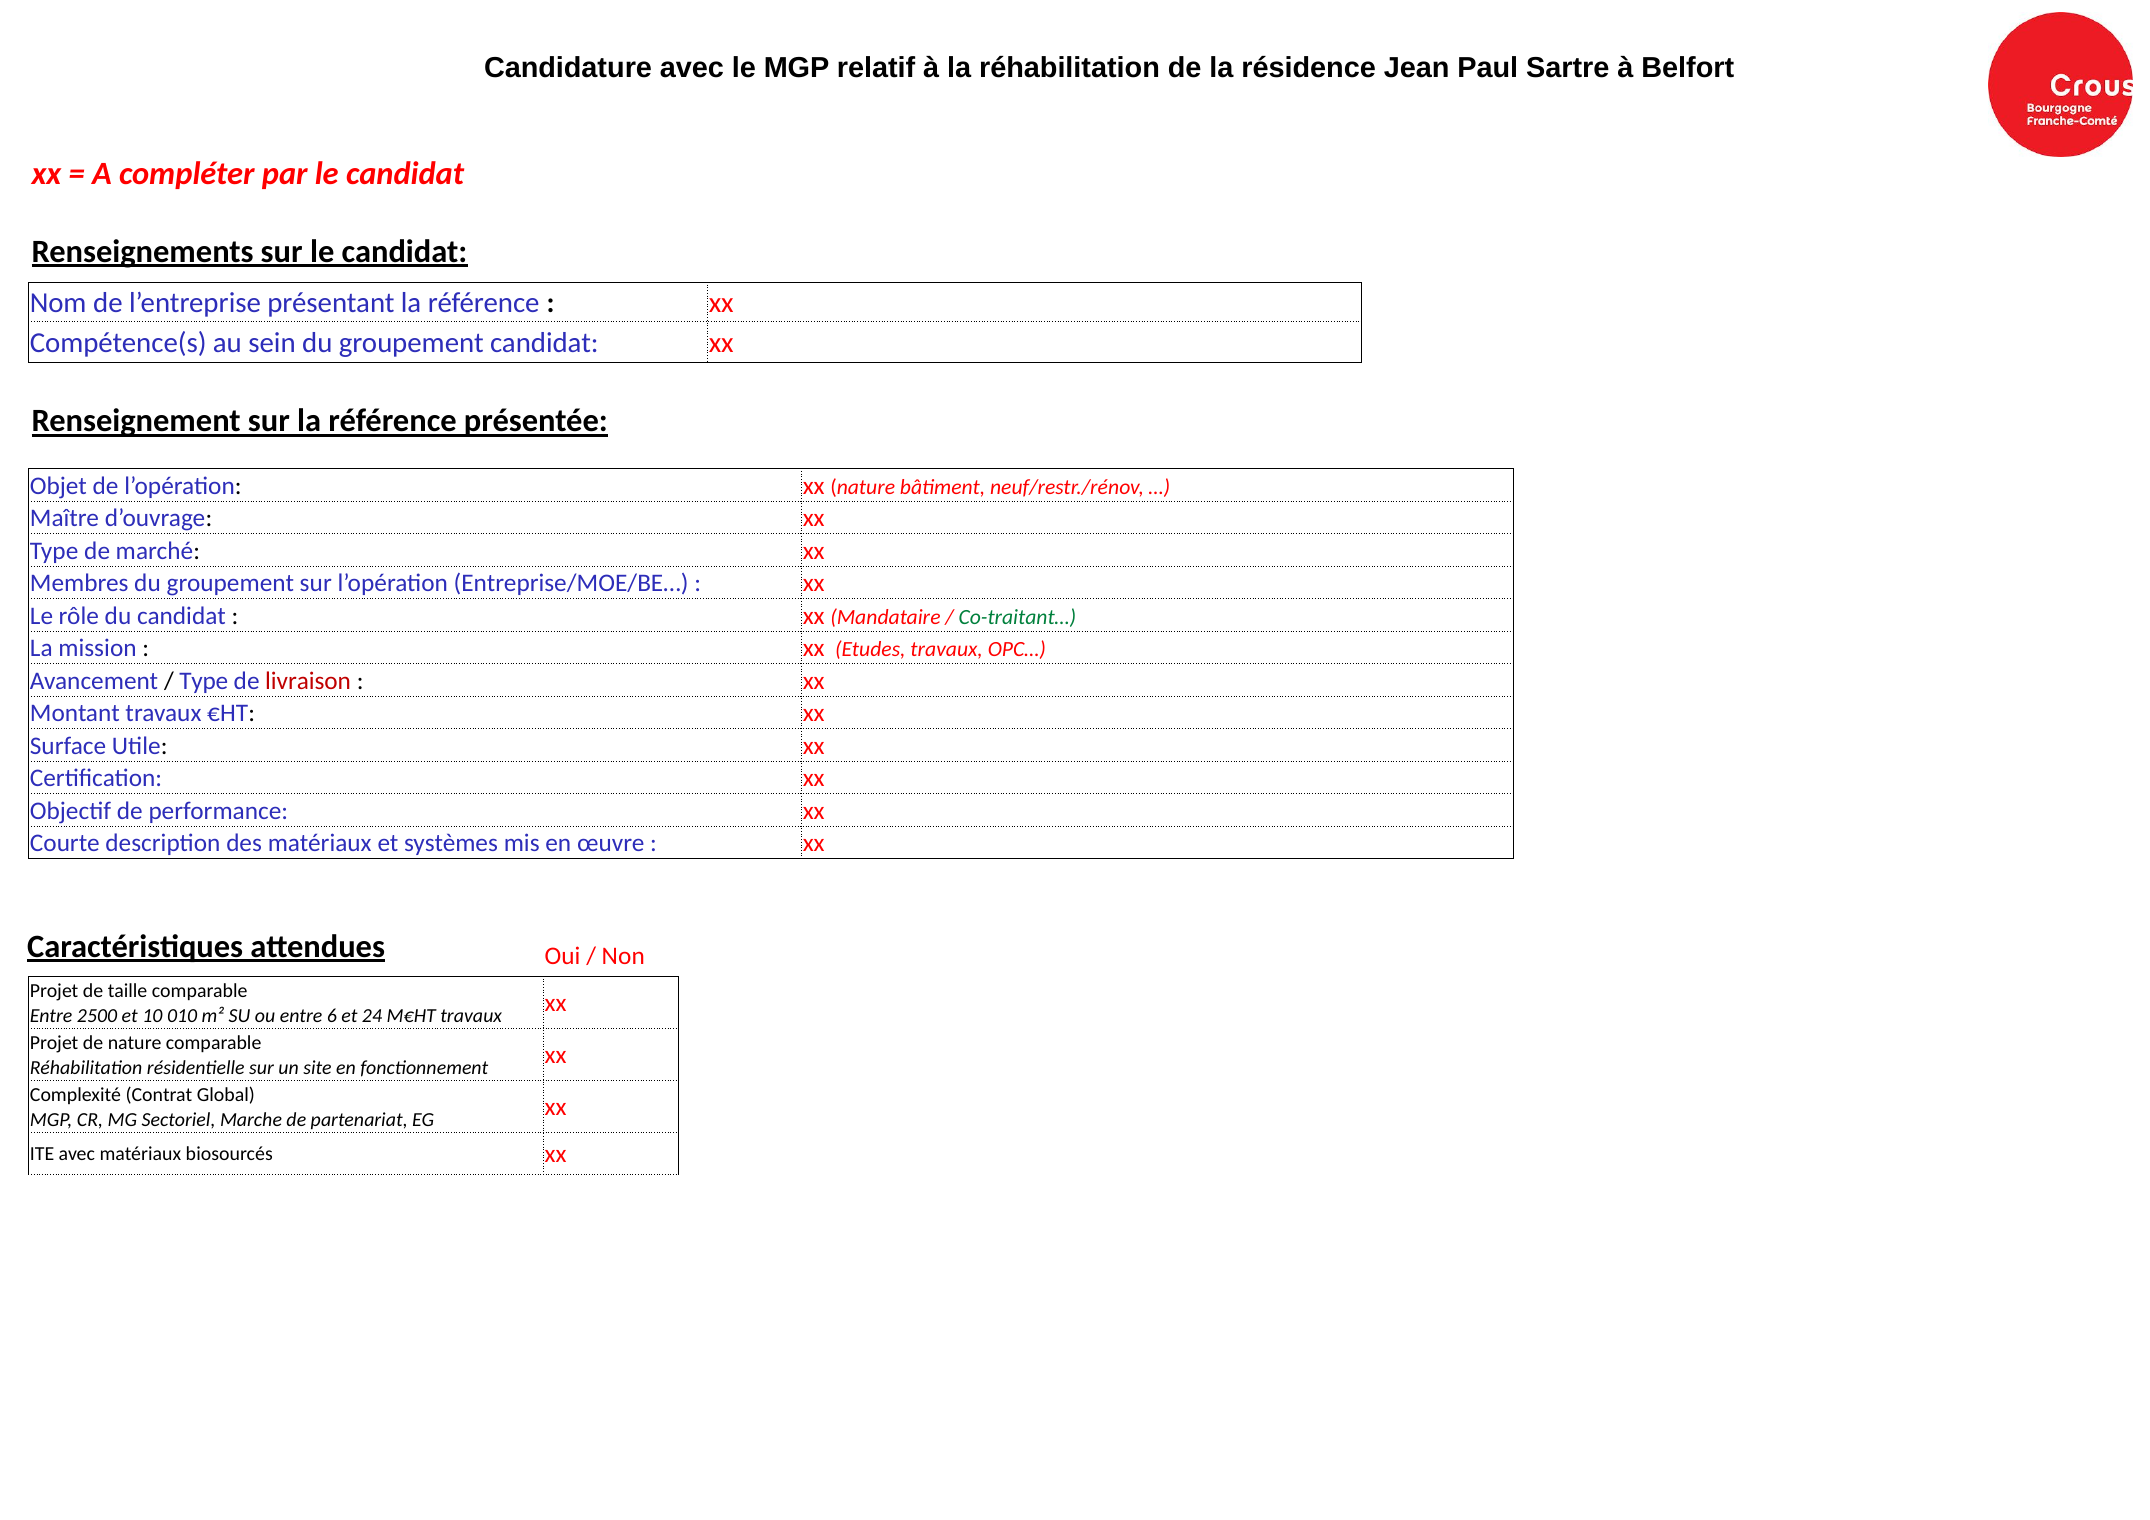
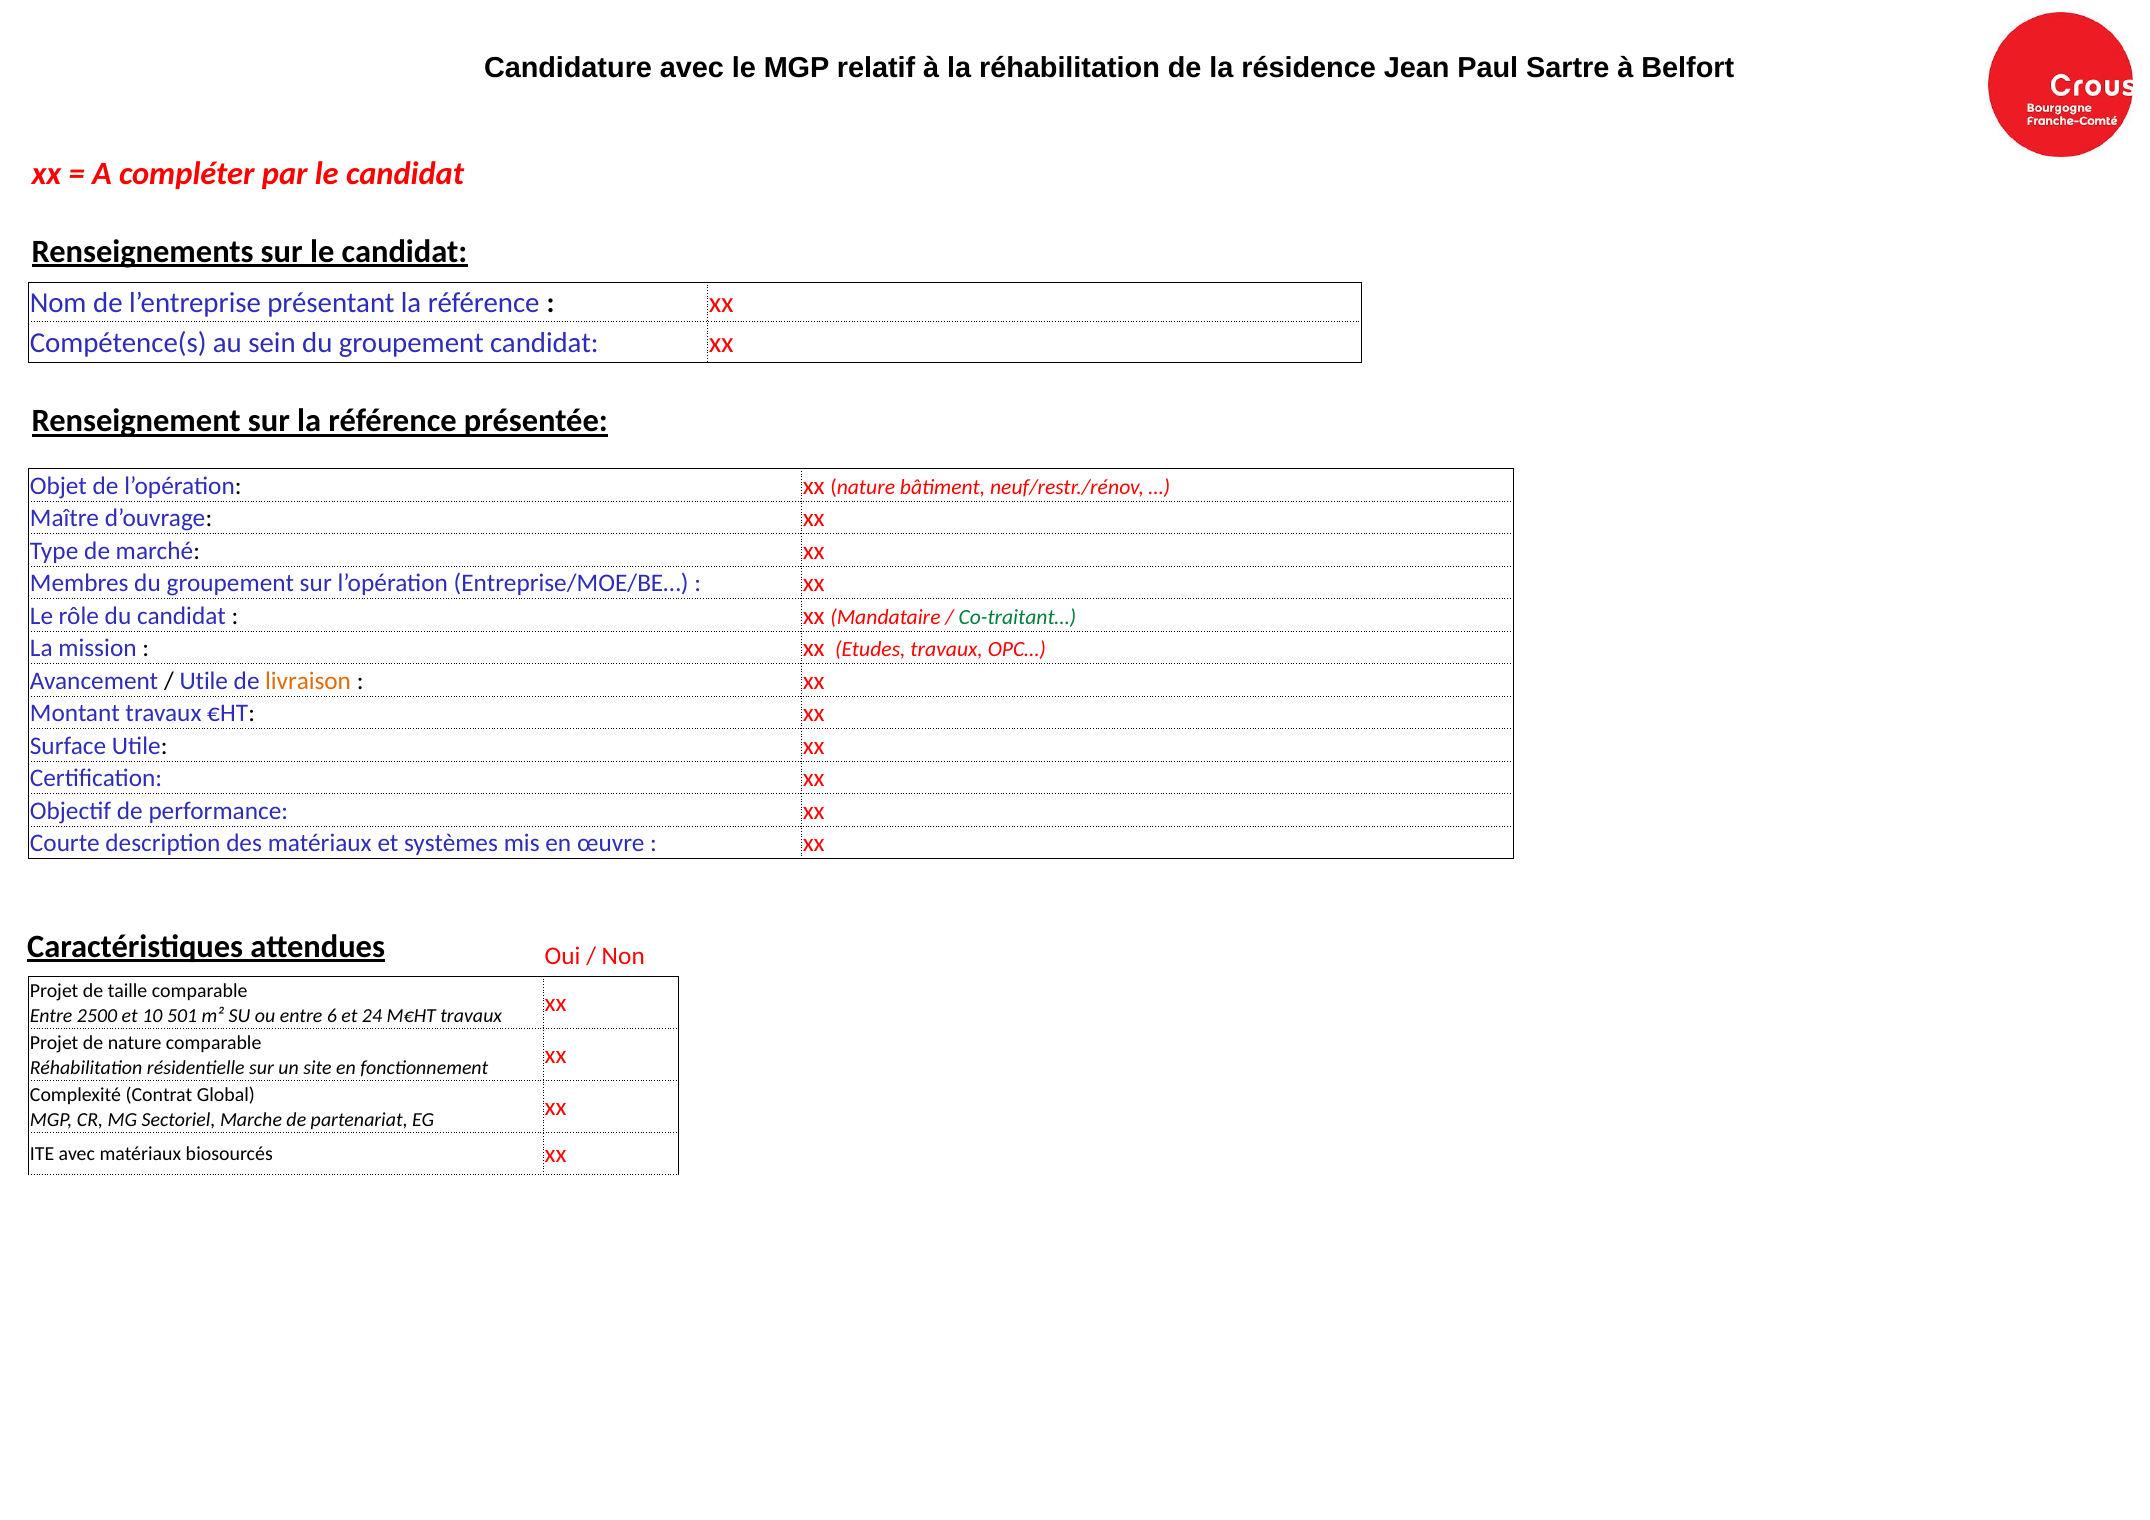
Type at (204, 681): Type -> Utile
livraison colour: red -> orange
010: 010 -> 501
